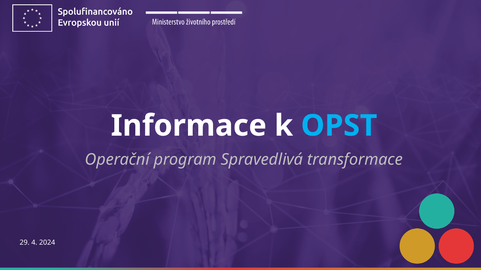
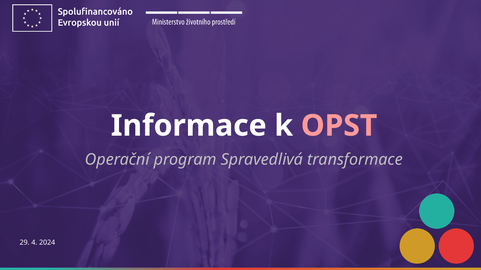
OPST colour: light blue -> pink
